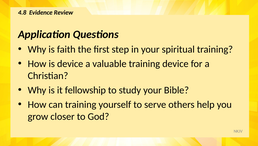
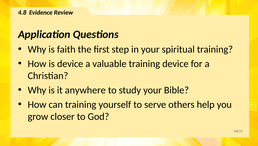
fellowship: fellowship -> anywhere
